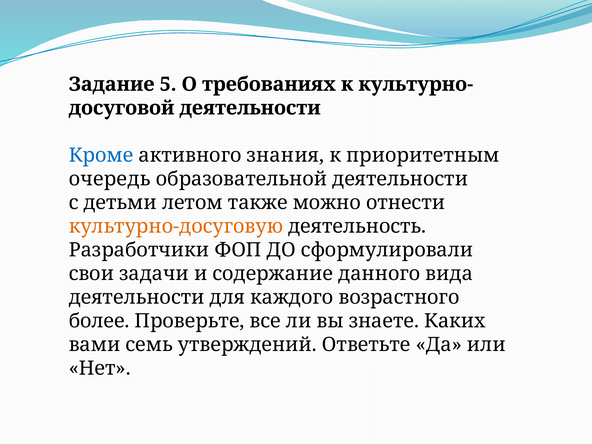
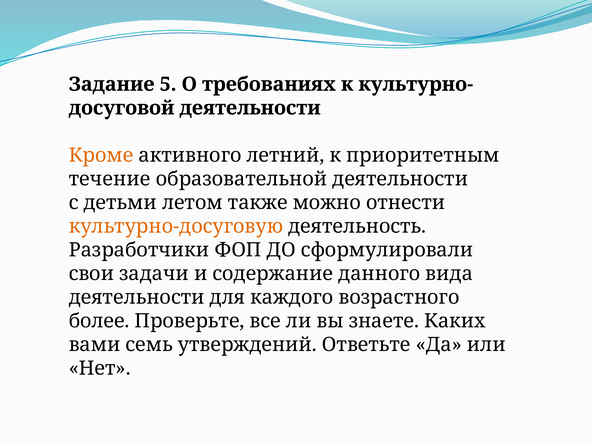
Кроме colour: blue -> orange
знания: знания -> летний
очередь: очередь -> течение
